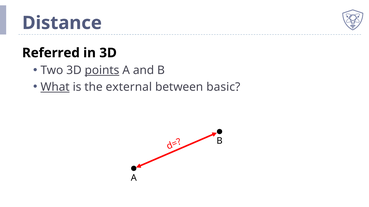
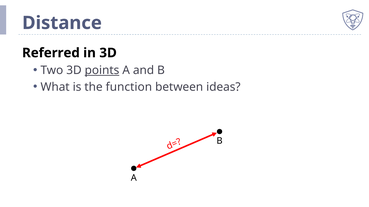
What underline: present -> none
external: external -> function
basic: basic -> ideas
